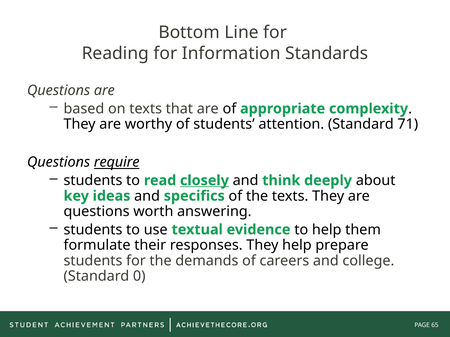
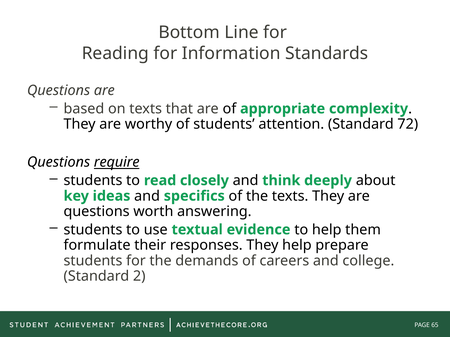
71: 71 -> 72
closely underline: present -> none
0: 0 -> 2
